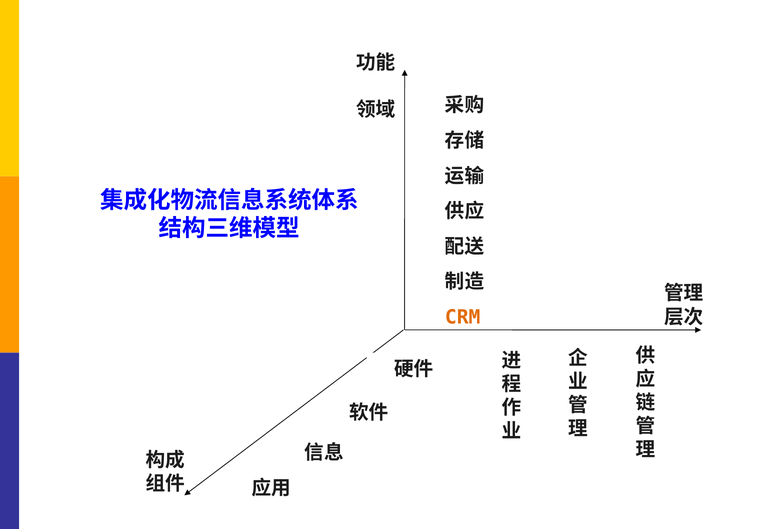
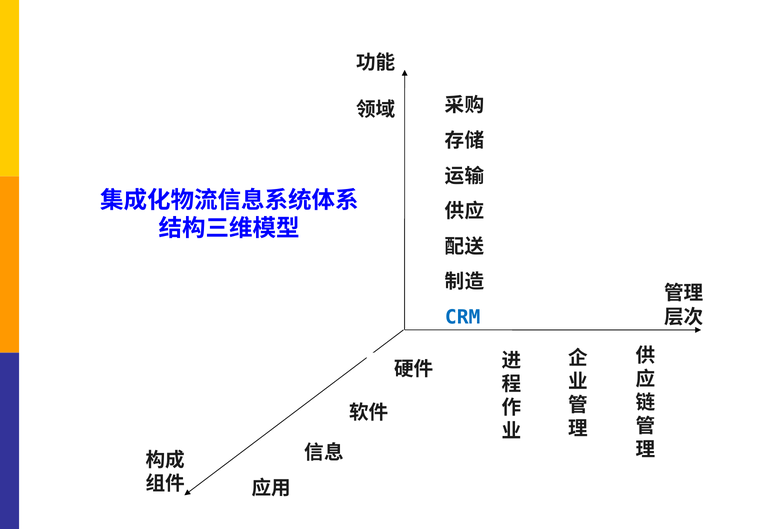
CRM colour: orange -> blue
